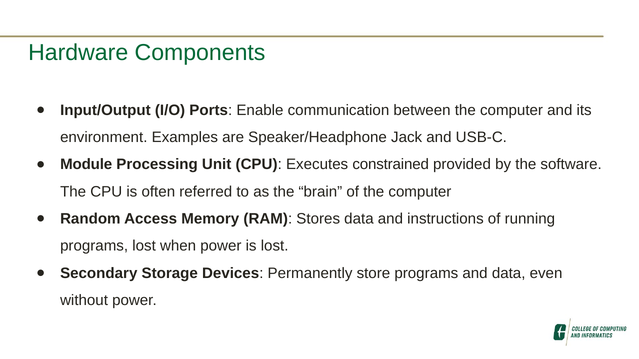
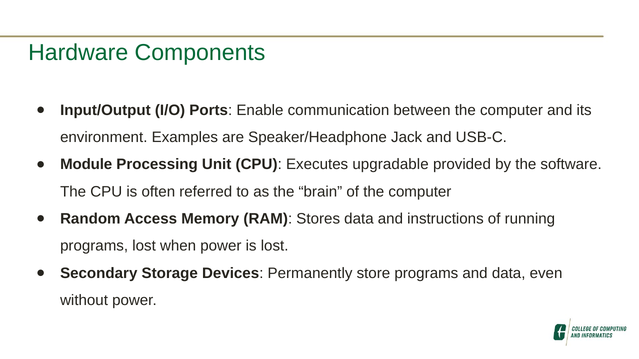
constrained: constrained -> upgradable
